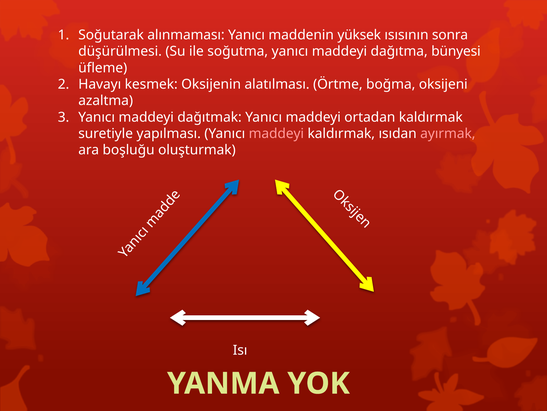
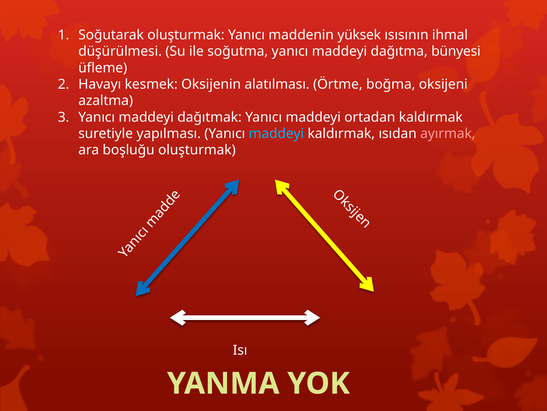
Soğutarak alınmaması: alınmaması -> oluşturmak
sonra: sonra -> ihmal
maddeyi at (276, 133) colour: pink -> light blue
